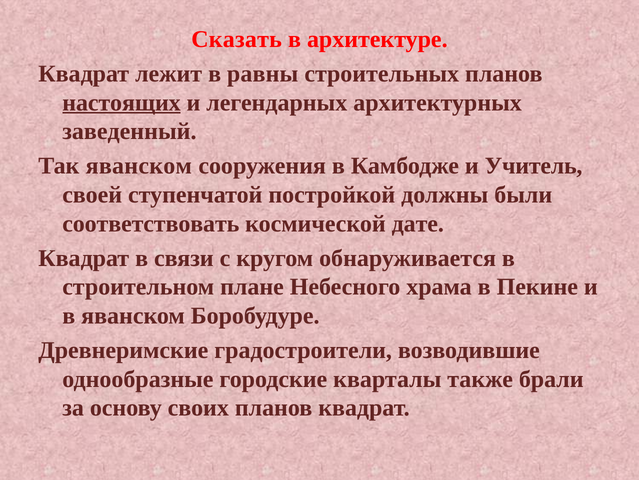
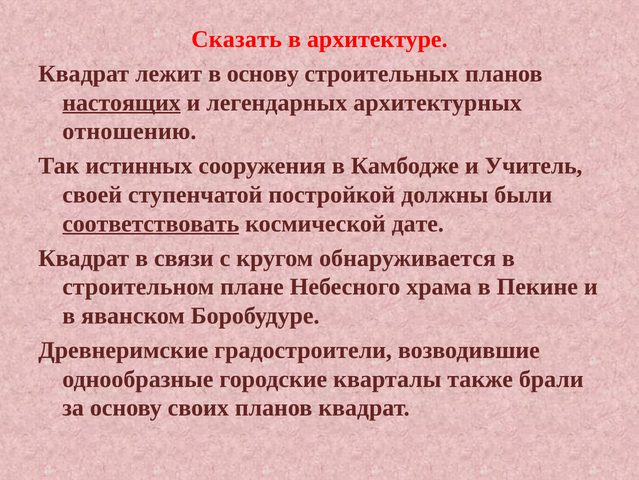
в равны: равны -> основу
заведенный: заведенный -> отношению
Так яванском: яванском -> истинных
соответствовать underline: none -> present
